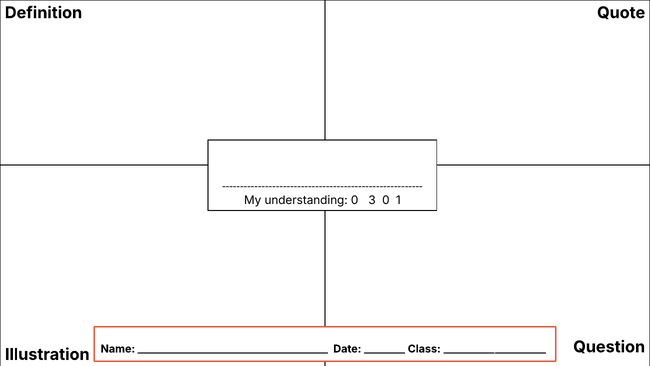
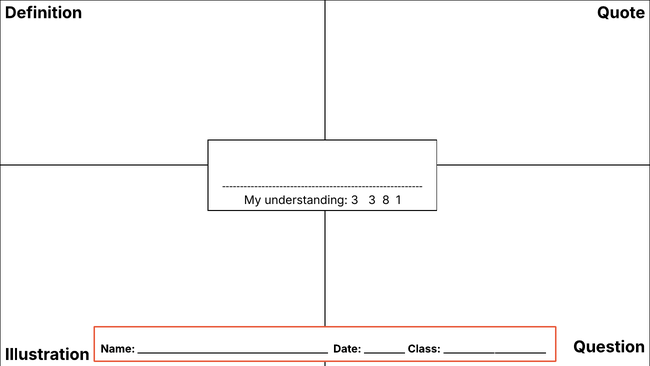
understanding 0: 0 -> 3
3 0: 0 -> 8
